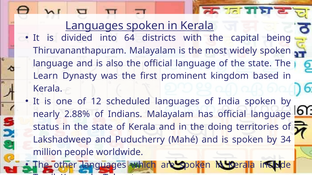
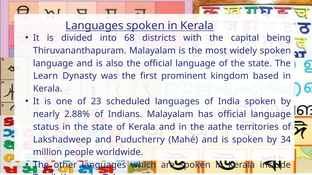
64: 64 -> 68
12: 12 -> 23
doing: doing -> aathe
